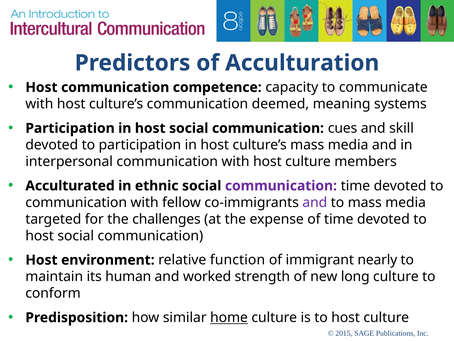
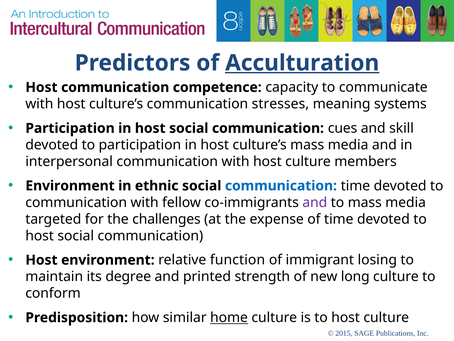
Acculturation underline: none -> present
deemed: deemed -> stresses
Acculturated at (70, 186): Acculturated -> Environment
communication at (281, 186) colour: purple -> blue
nearly: nearly -> losing
human: human -> degree
worked: worked -> printed
